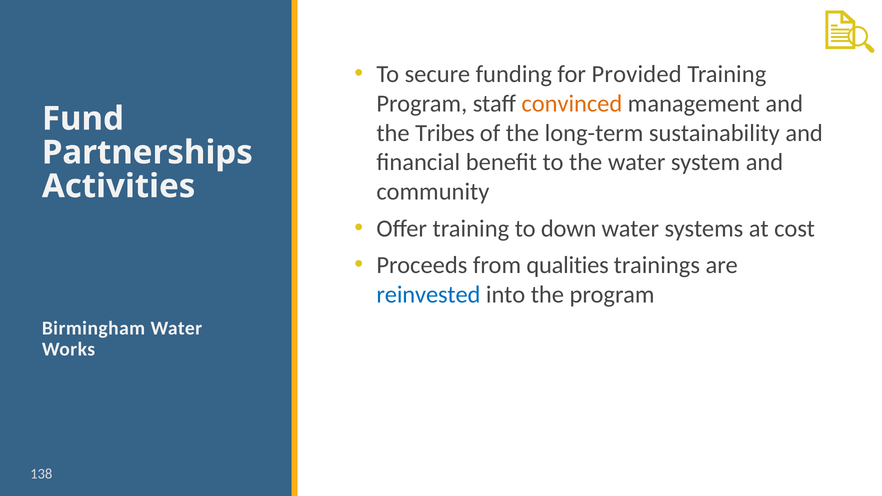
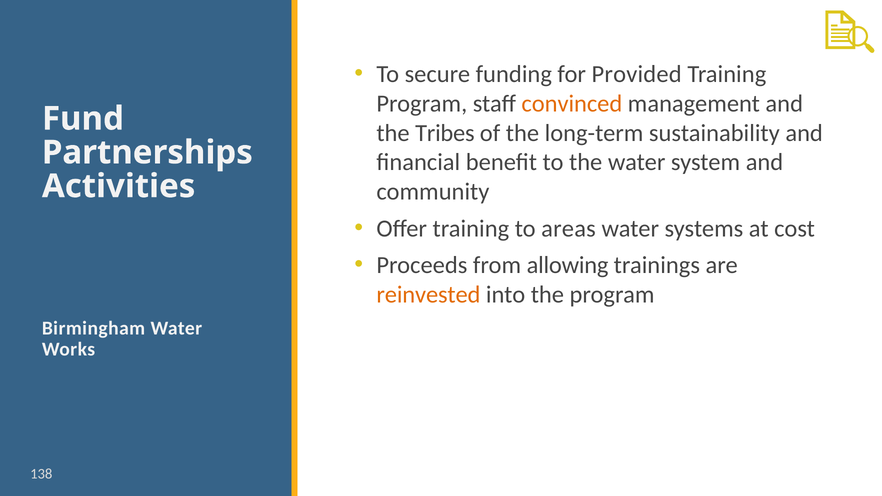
down: down -> areas
qualities: qualities -> allowing
reinvested colour: blue -> orange
